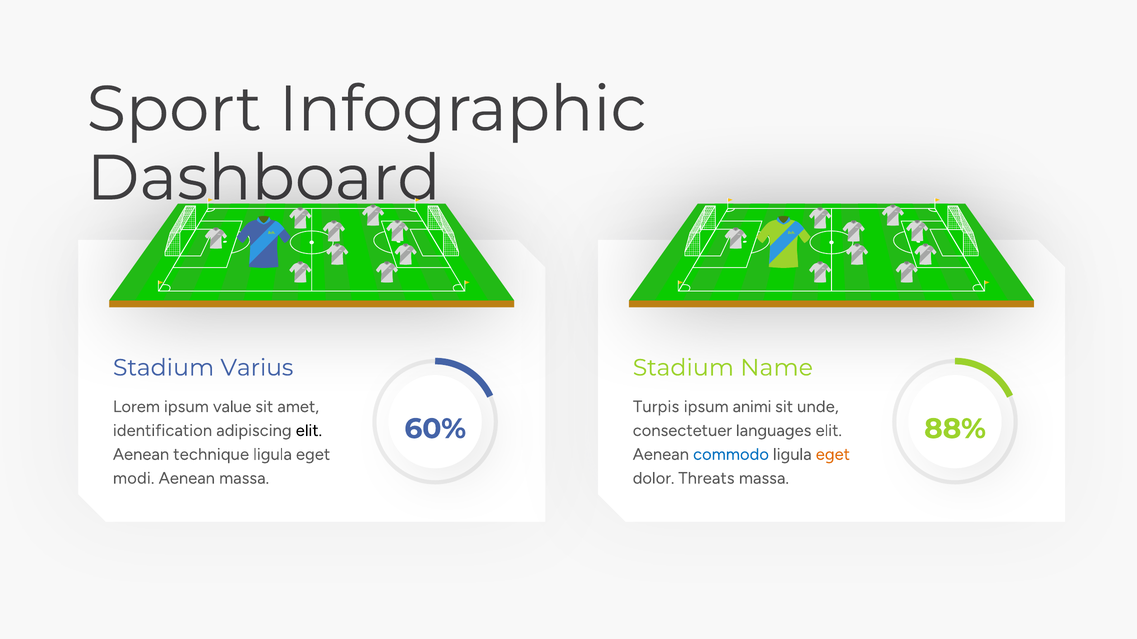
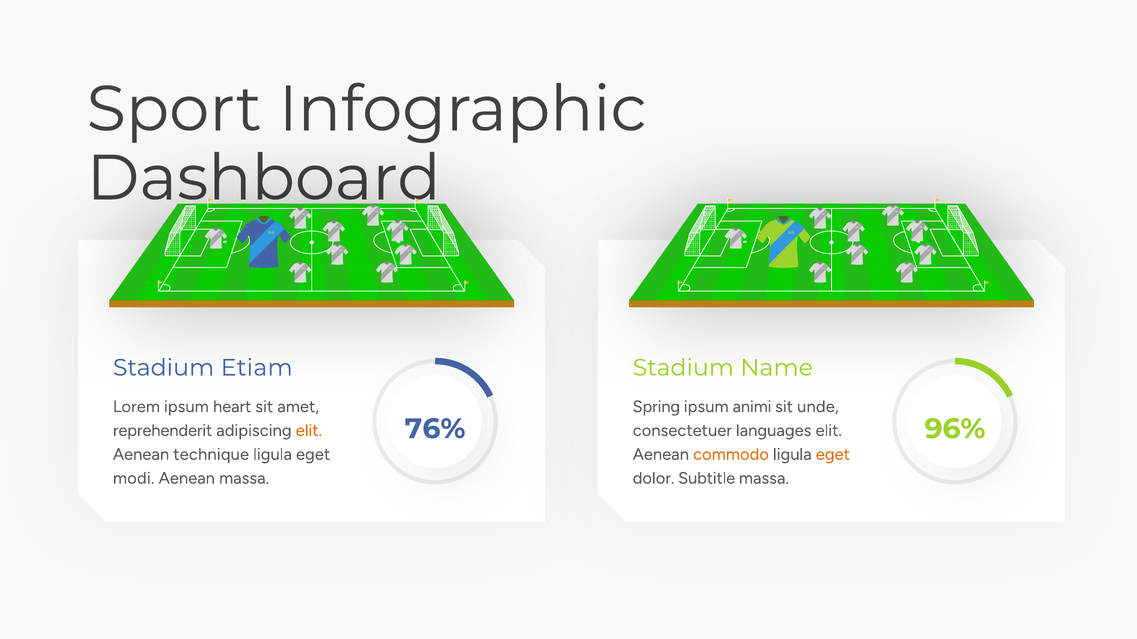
Varius: Varius -> Etiam
value: value -> heart
Turpis: Turpis -> Spring
60%: 60% -> 76%
88%: 88% -> 96%
identification: identification -> reprehenderit
elit at (309, 431) colour: black -> orange
commodo colour: blue -> orange
Threats: Threats -> Subtitle
